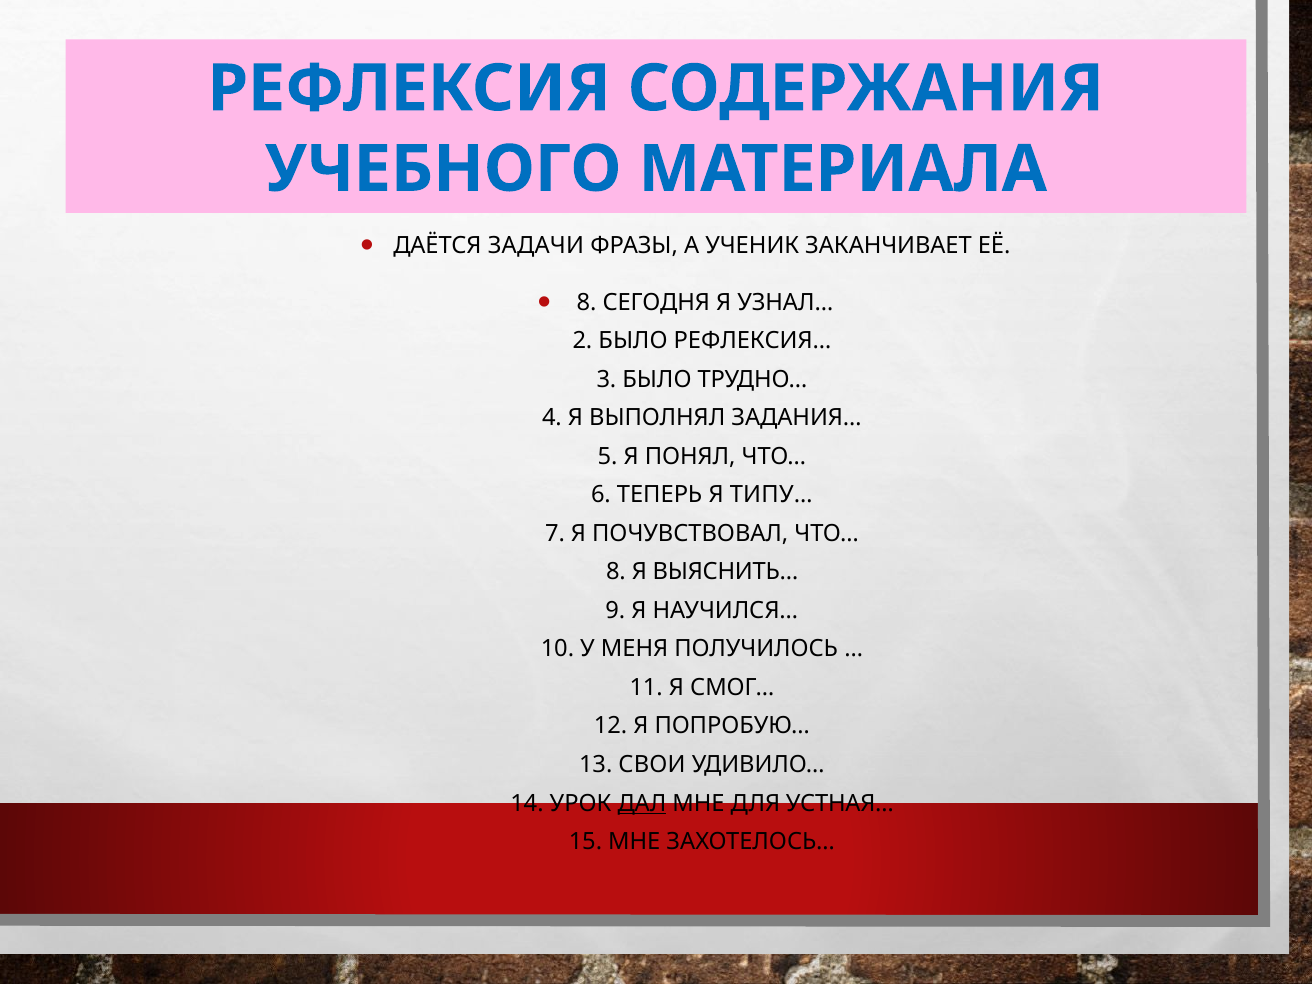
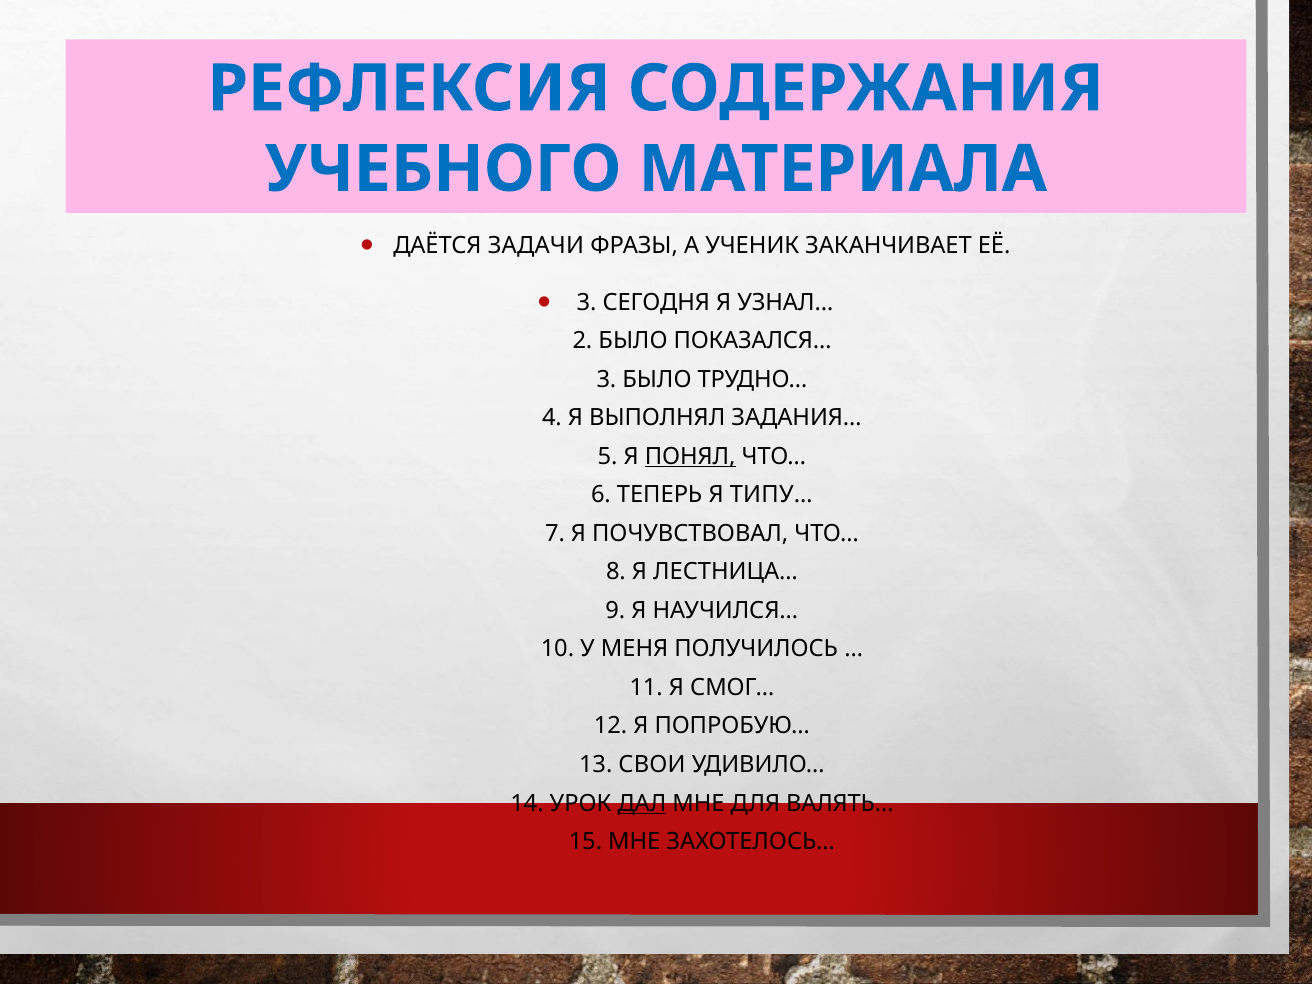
8 at (587, 302): 8 -> 3
РЕФЛЕКСИЯ…: РЕФЛЕКСИЯ… -> ПОКАЗАЛСЯ…
ПОНЯЛ underline: none -> present
ВЫЯСНИТЬ…: ВЫЯСНИТЬ… -> ЛЕСТНИЦА…
УСТНАЯ…: УСТНАЯ… -> ВАЛЯТЬ…
